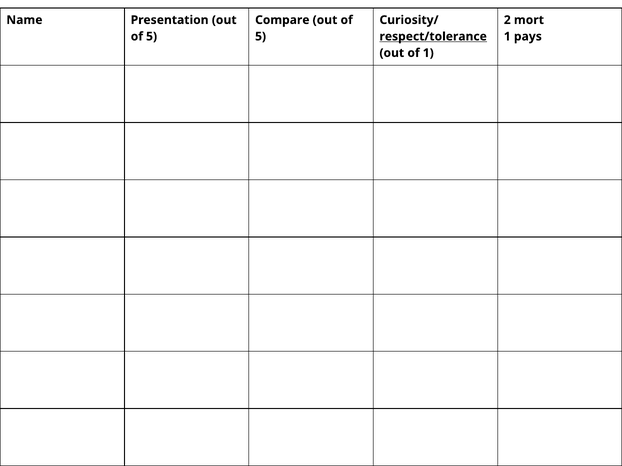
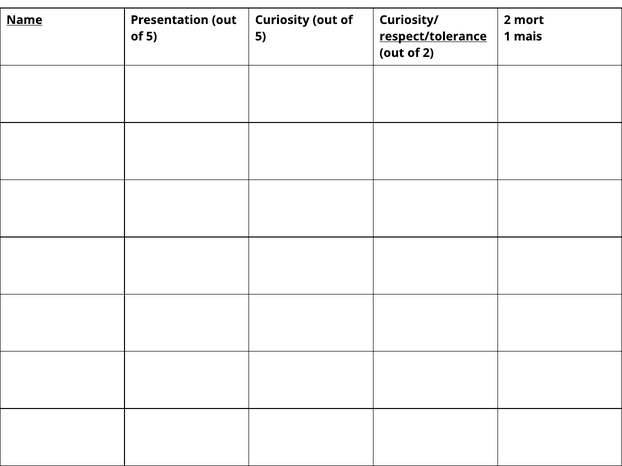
Name underline: none -> present
Compare: Compare -> Curiosity
pays: pays -> mais
of 1: 1 -> 2
